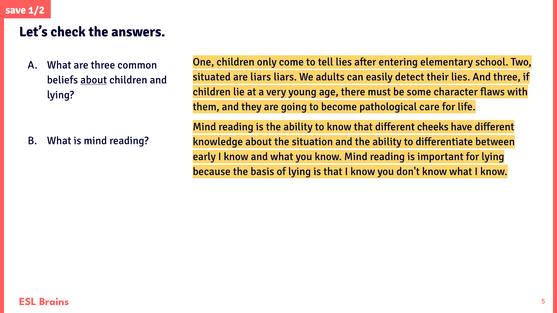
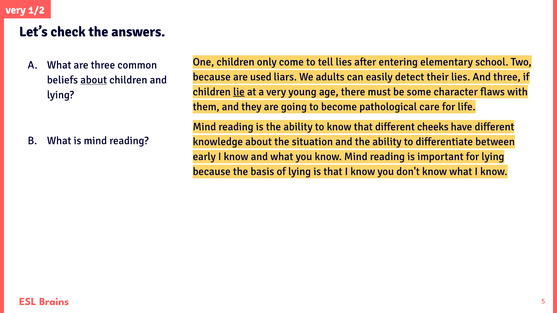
save at (16, 10): save -> very
situated at (212, 77): situated -> because
are liars: liars -> used
lie underline: none -> present
